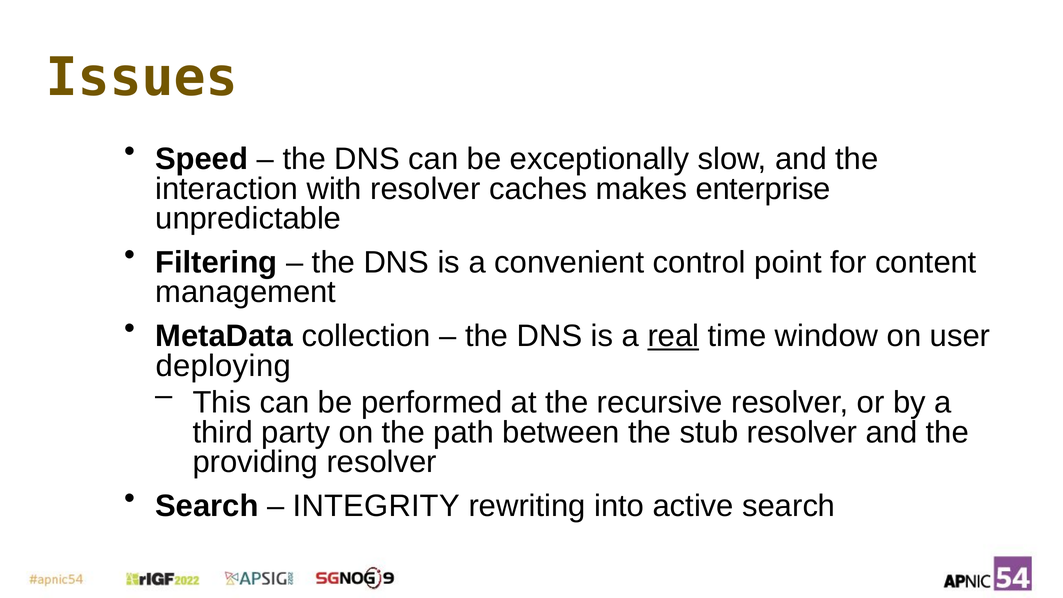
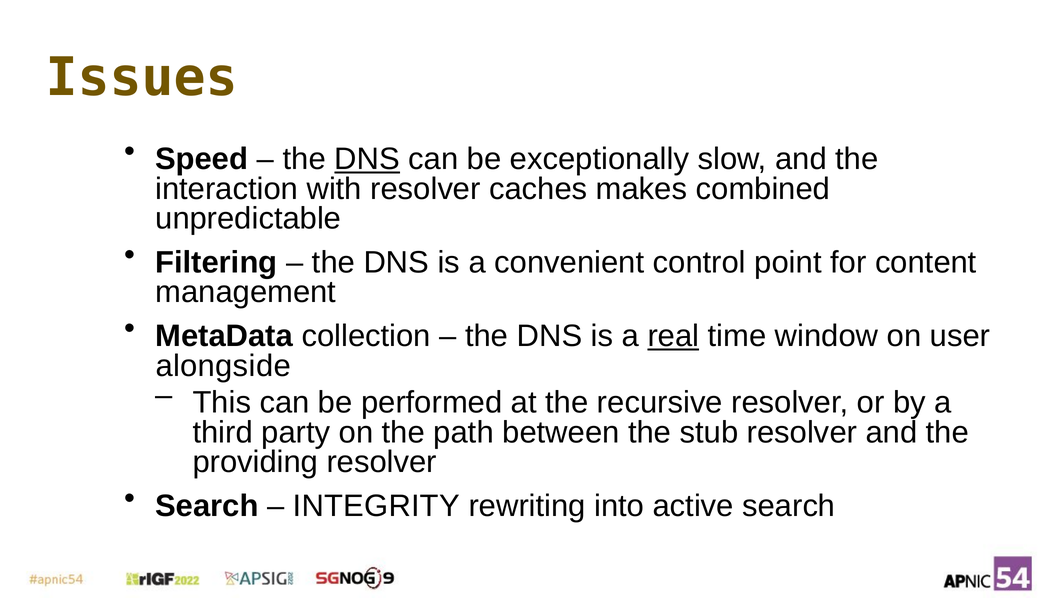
DNS at (367, 159) underline: none -> present
enterprise: enterprise -> combined
deploying: deploying -> alongside
